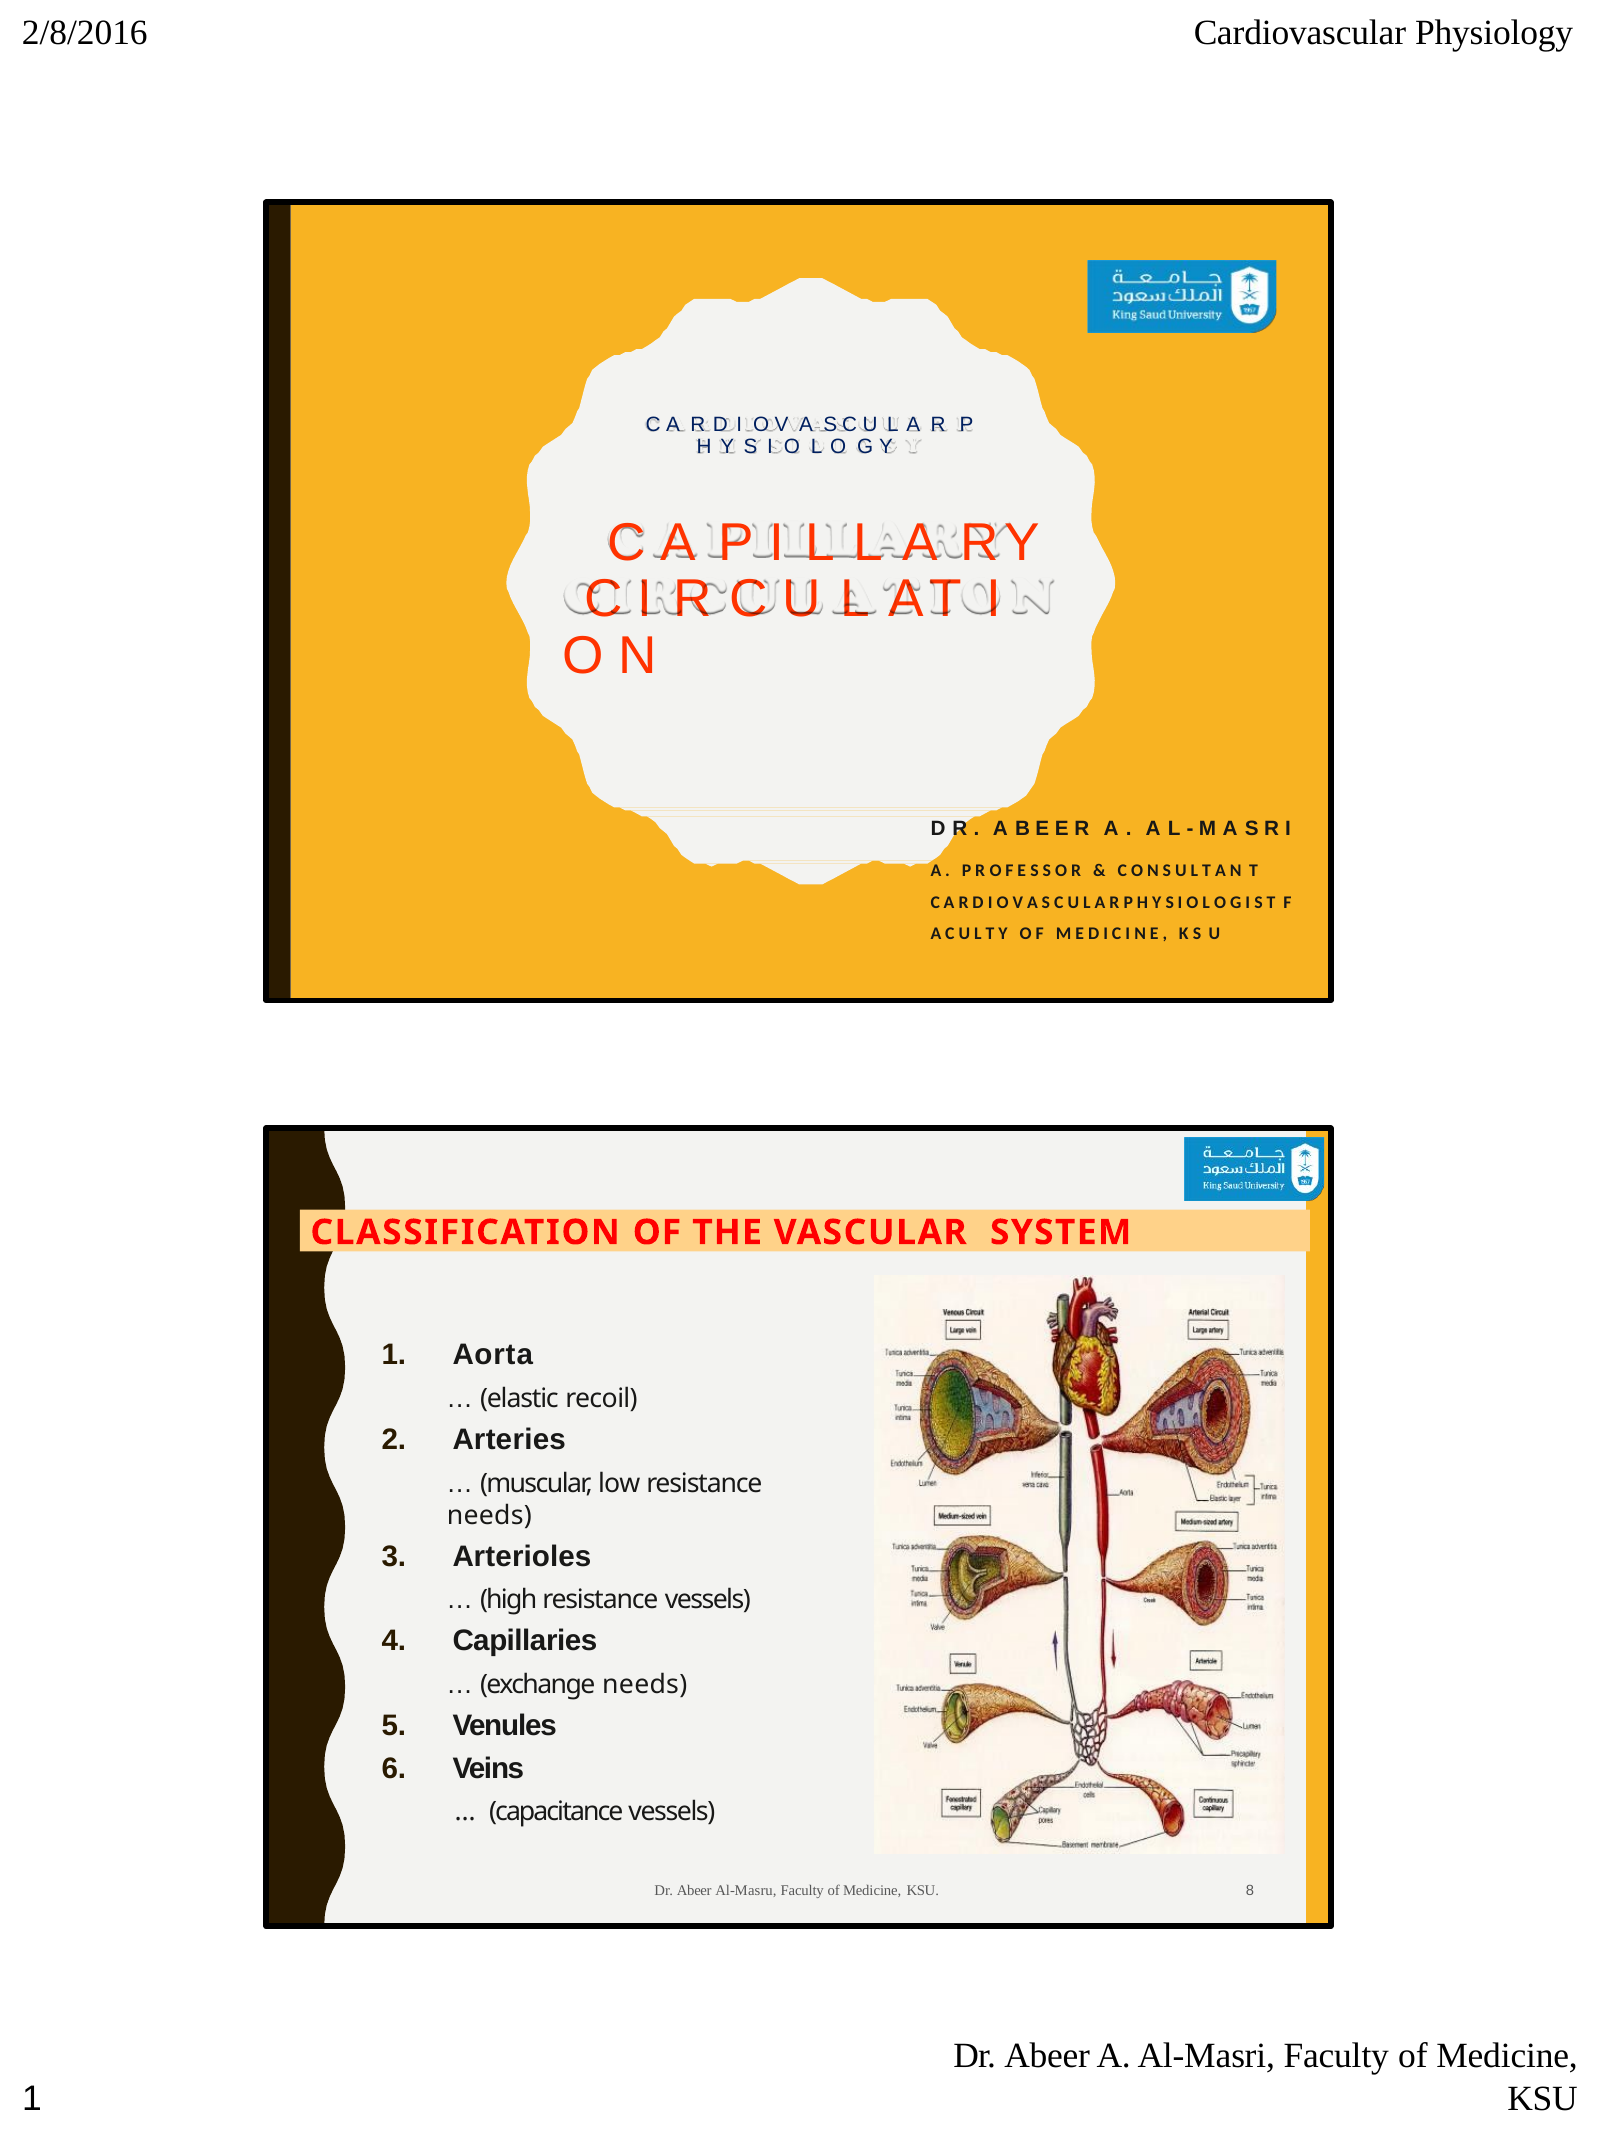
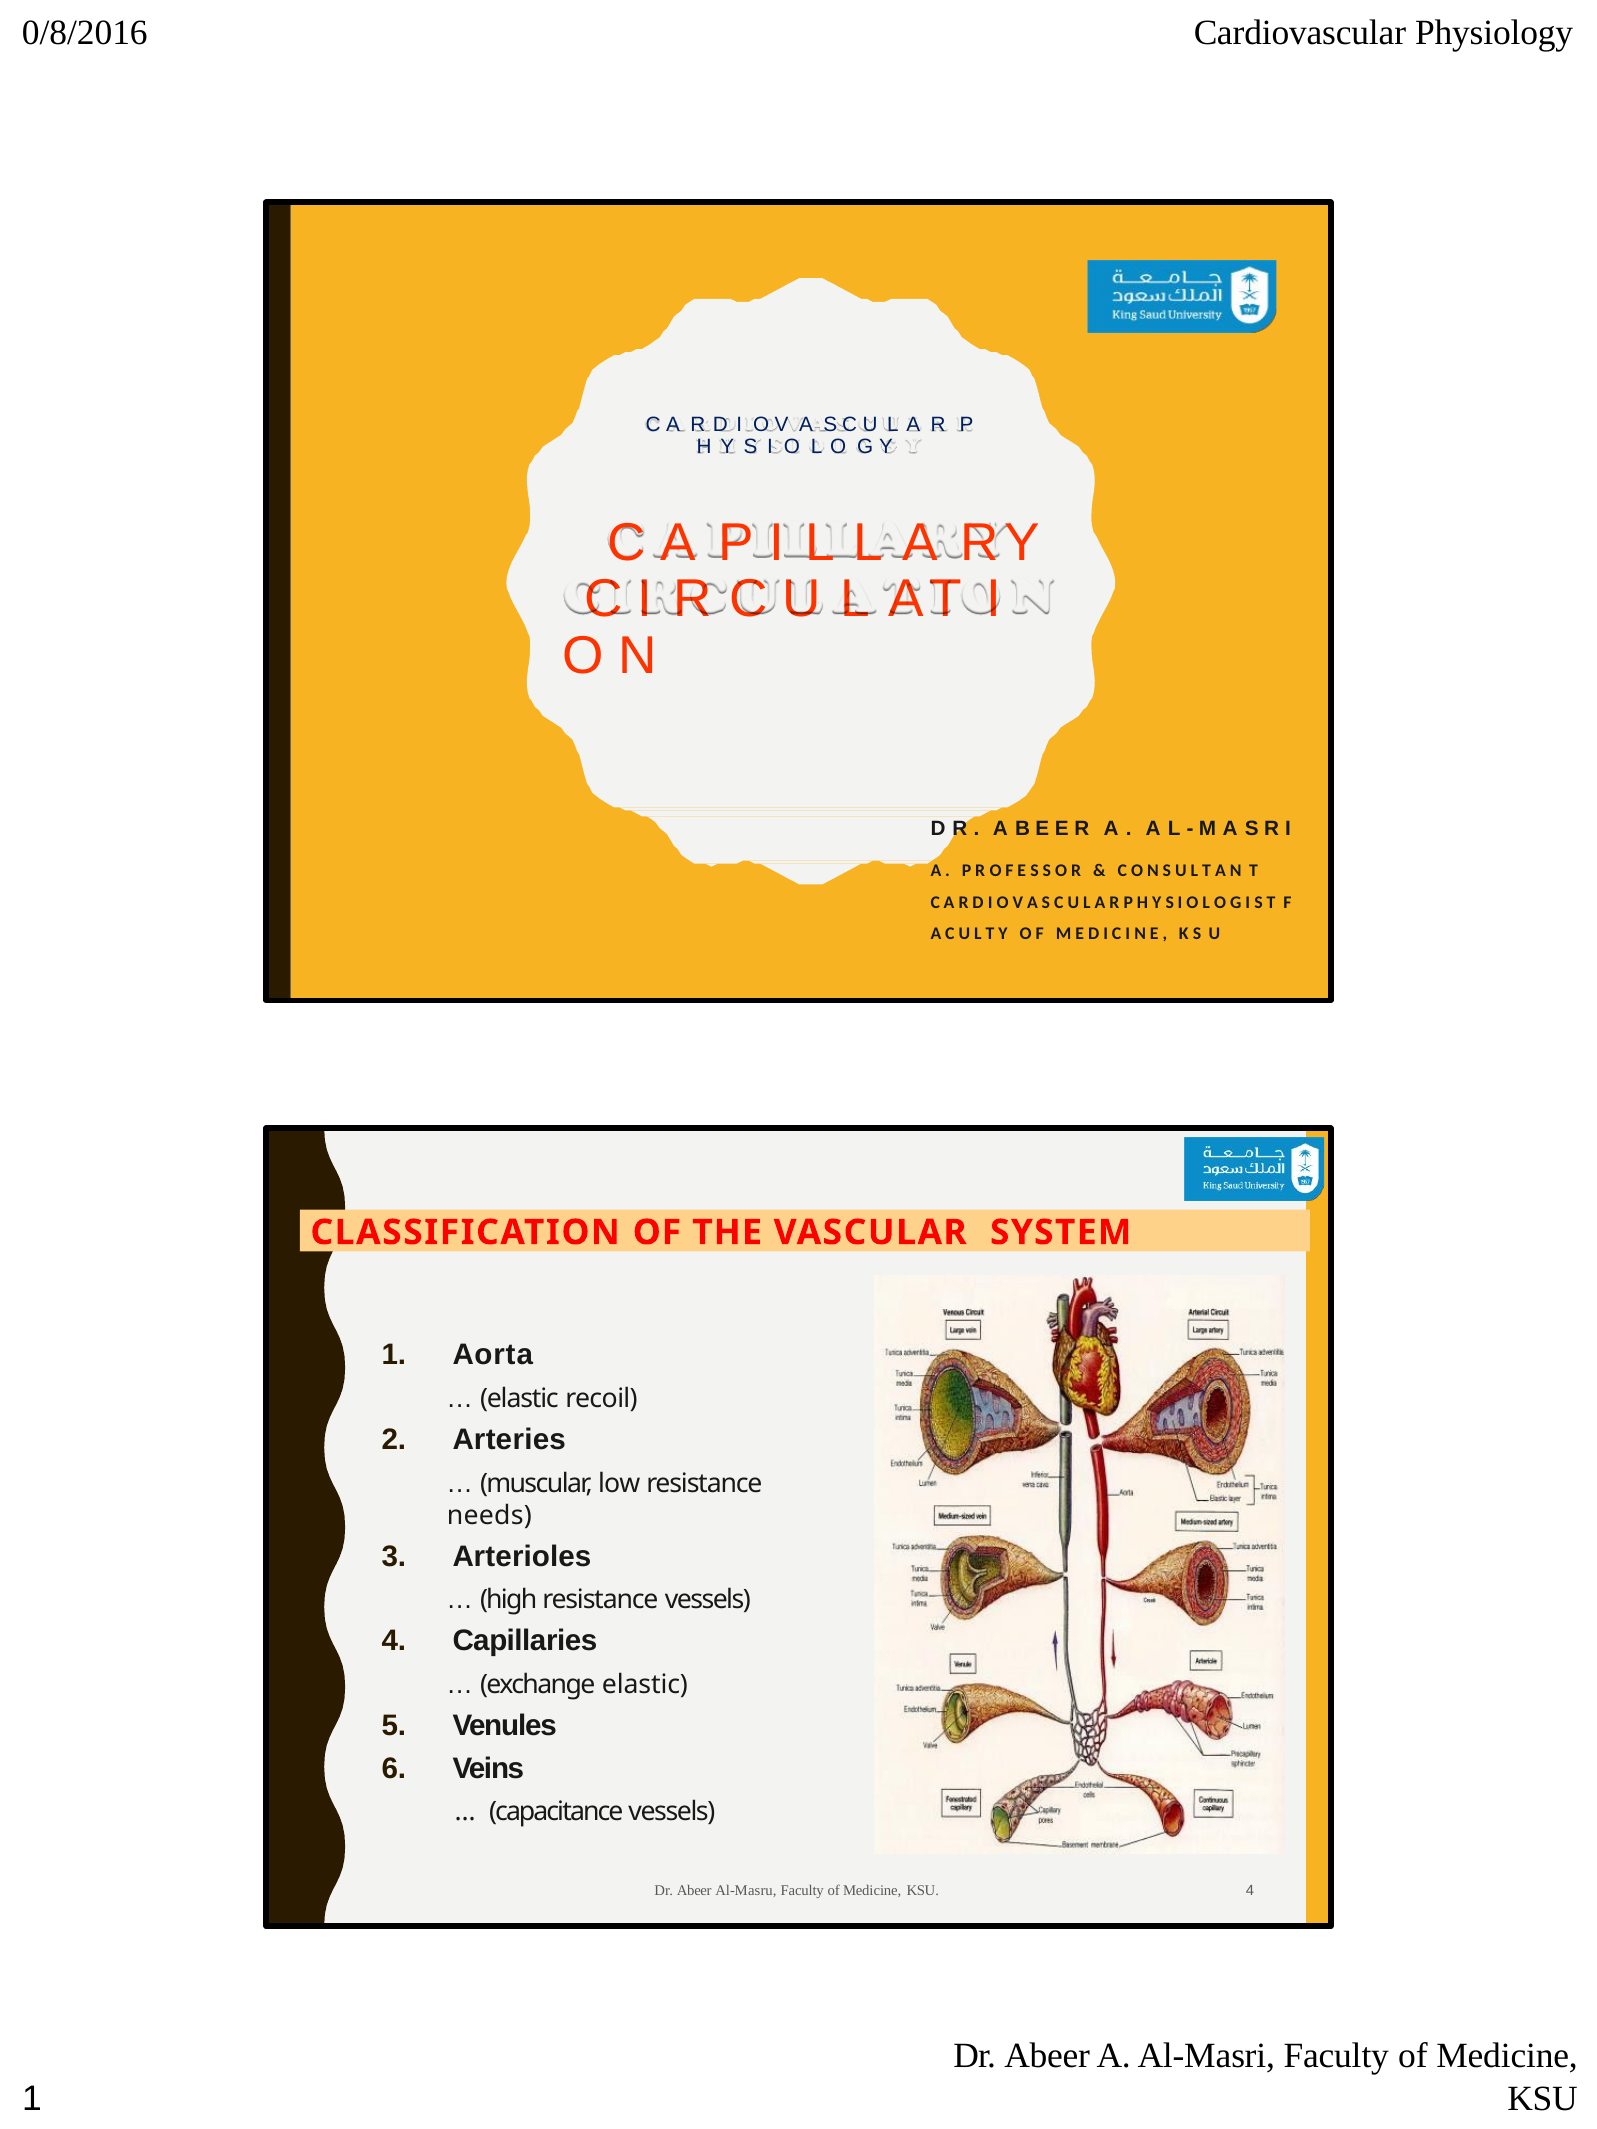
2/8/2016: 2/8/2016 -> 0/8/2016
exchange needs: needs -> elastic
KSU 8: 8 -> 4
